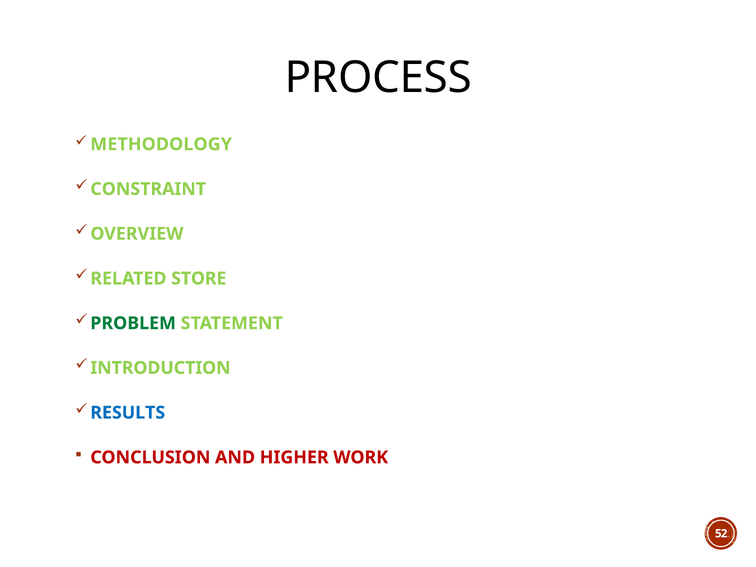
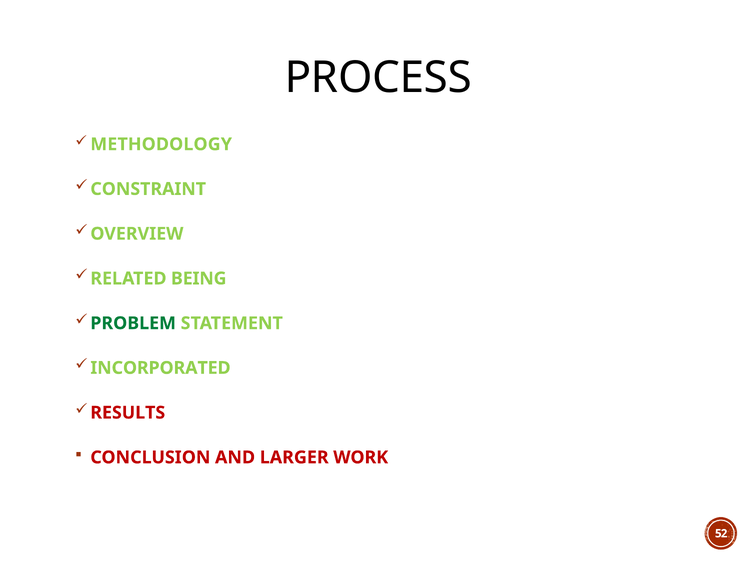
STORE: STORE -> BEING
INTRODUCTION: INTRODUCTION -> INCORPORATED
RESULTS colour: blue -> red
HIGHER: HIGHER -> LARGER
